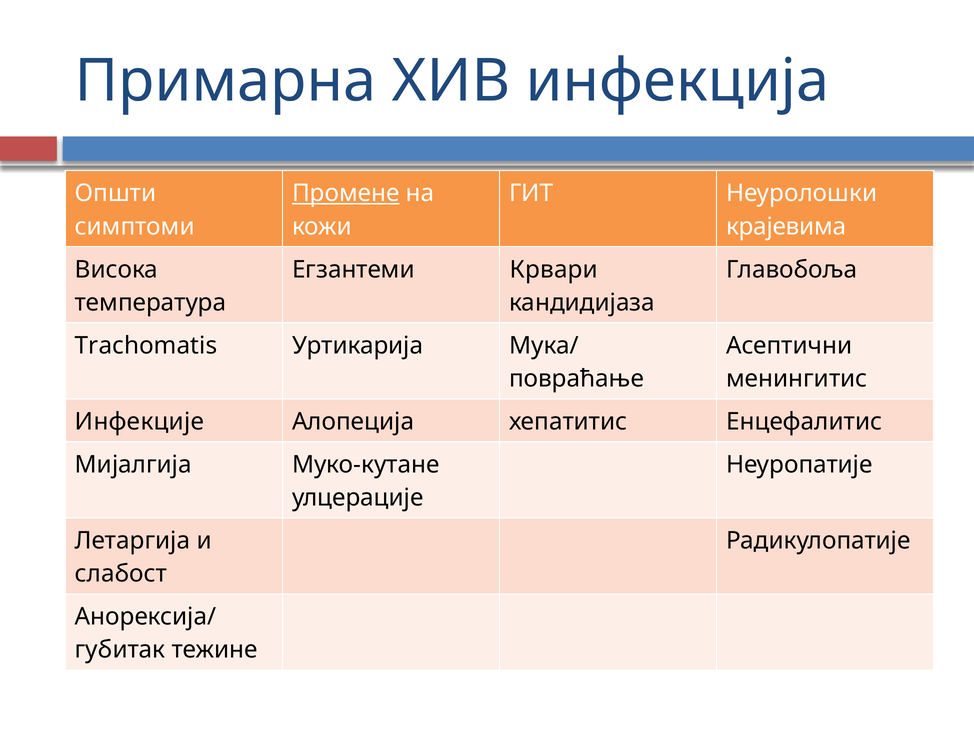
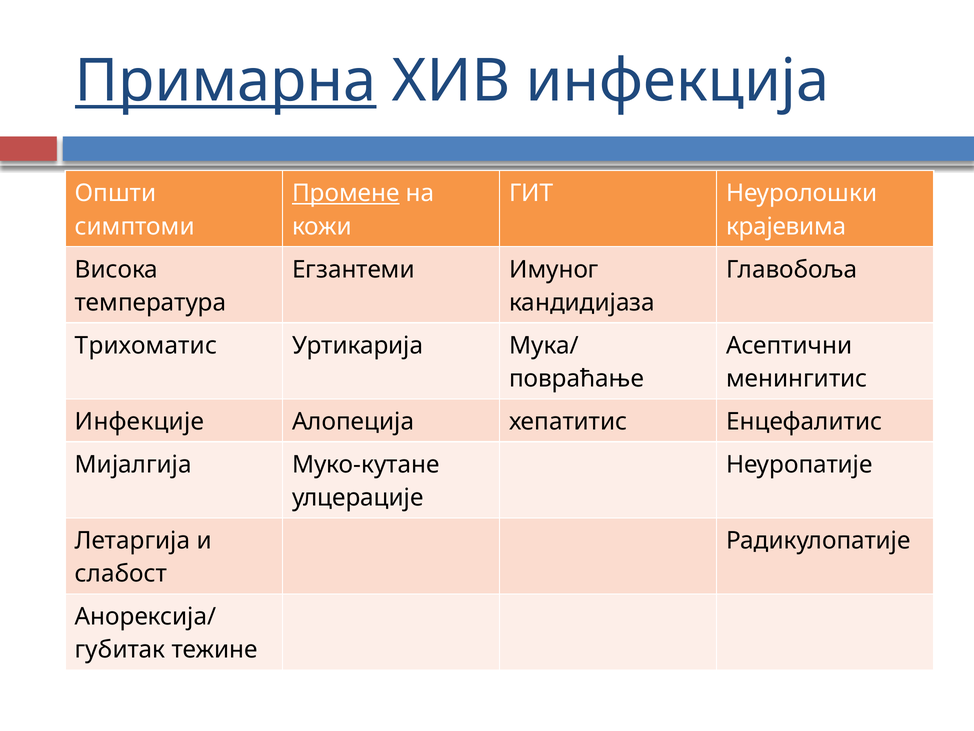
Примарна underline: none -> present
Крвари: Крвари -> Имуног
Trachomatis: Trachomatis -> Трихоматис
